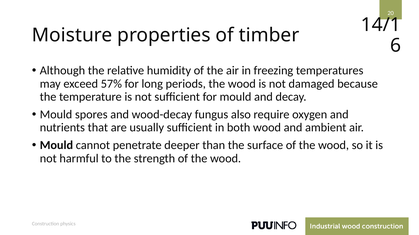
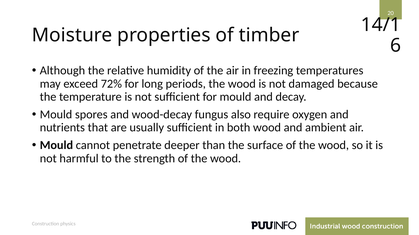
57%: 57% -> 72%
